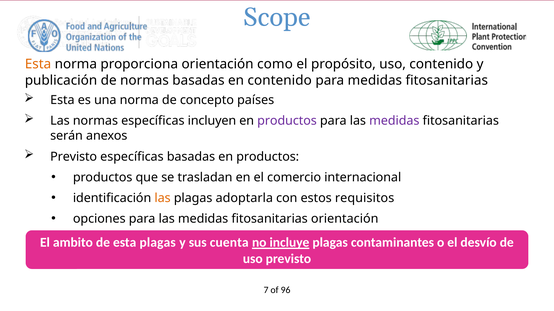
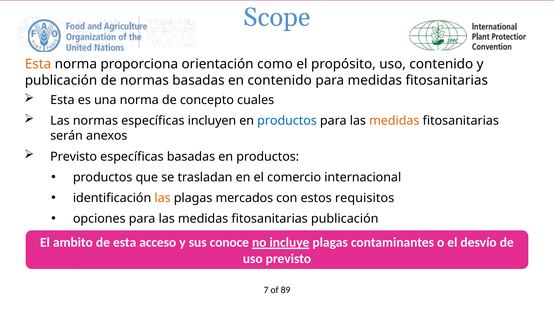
países: países -> cuales
productos at (287, 121) colour: purple -> blue
medidas at (394, 121) colour: purple -> orange
adoptarla: adoptarla -> mercados
fitosanitarias orientación: orientación -> publicación
esta plagas: plagas -> acceso
cuenta: cuenta -> conoce
96: 96 -> 89
